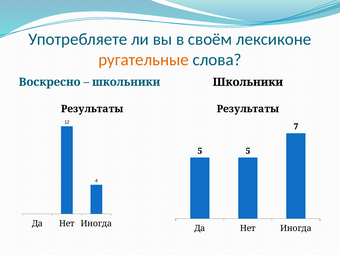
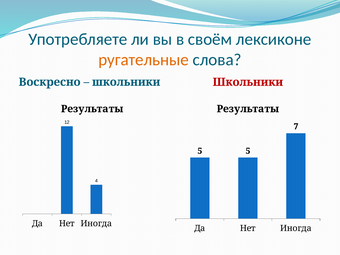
Школьники at (248, 82) colour: black -> red
